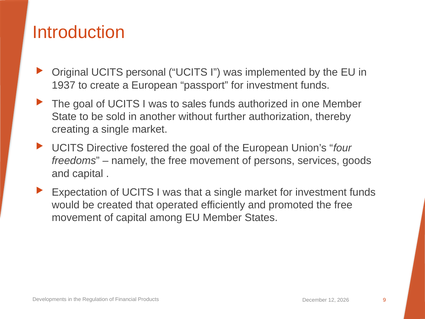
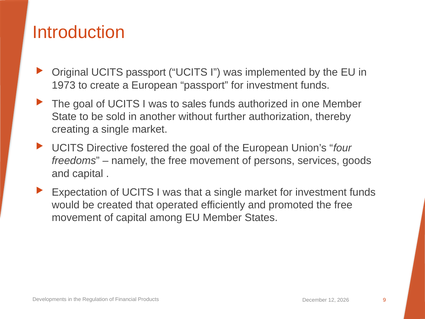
UCITS personal: personal -> passport
1937: 1937 -> 1973
